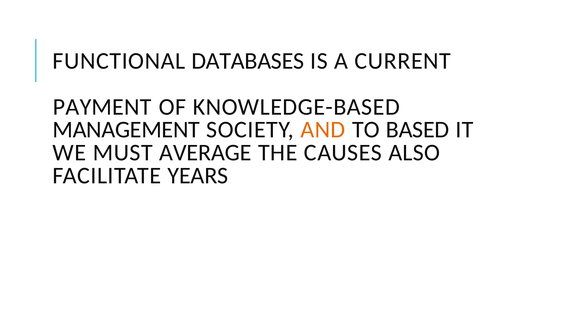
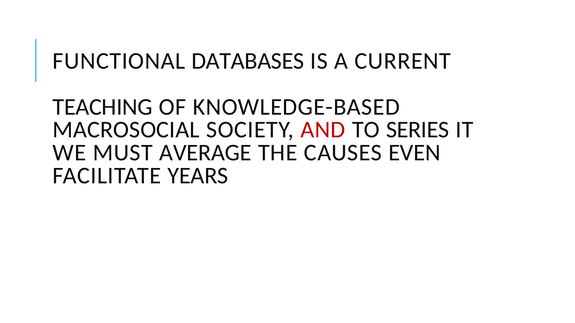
PAYMENT: PAYMENT -> TEACHING
MANAGEMENT: MANAGEMENT -> MACROSOCIAL
AND colour: orange -> red
BASED: BASED -> SERIES
ALSO: ALSO -> EVEN
